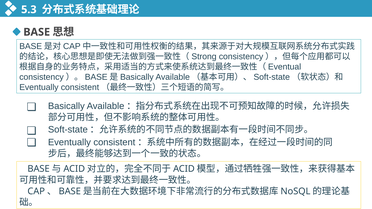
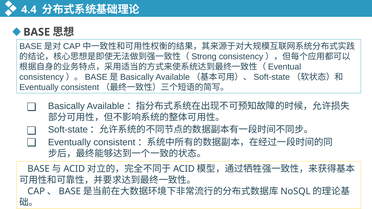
5.3: 5.3 -> 4.4
